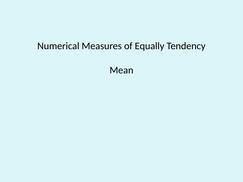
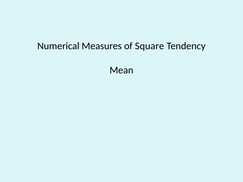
Equally: Equally -> Square
